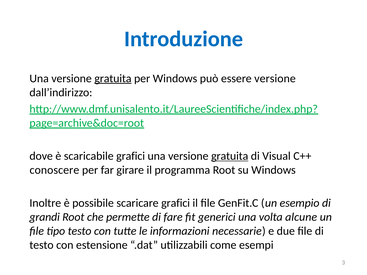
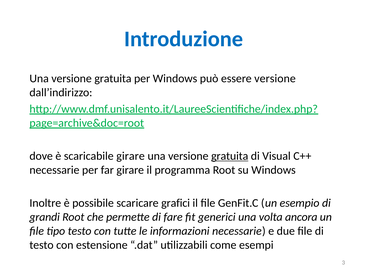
gratuita at (113, 78) underline: present -> none
scaricabile grafici: grafici -> girare
conoscere at (54, 170): conoscere -> necessarie
alcune: alcune -> ancora
